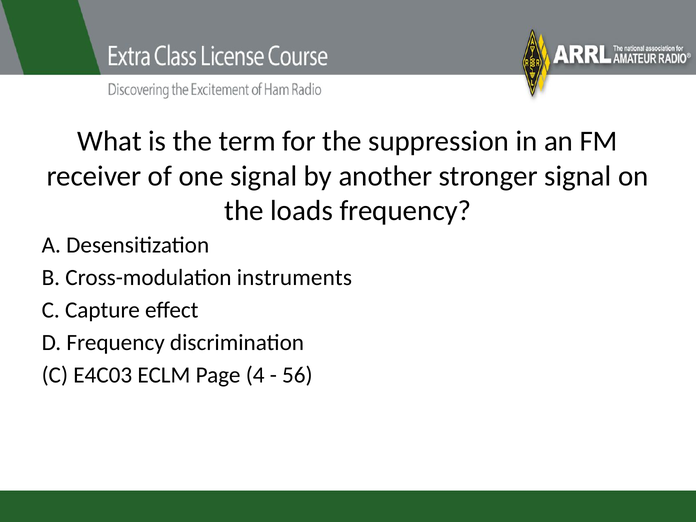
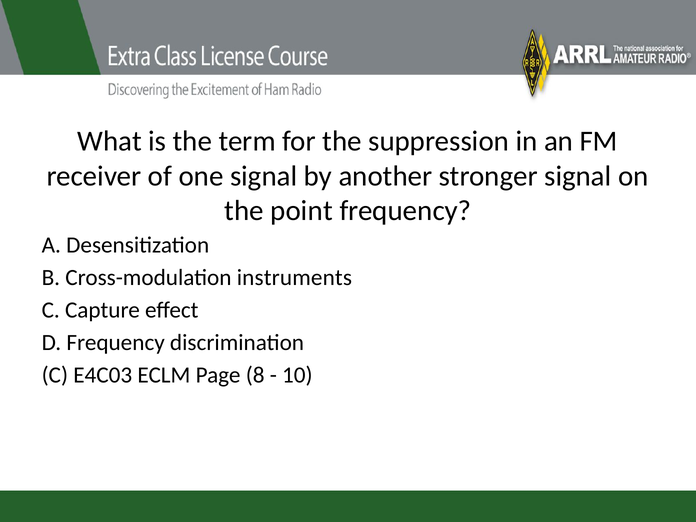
loads: loads -> point
4: 4 -> 8
56: 56 -> 10
